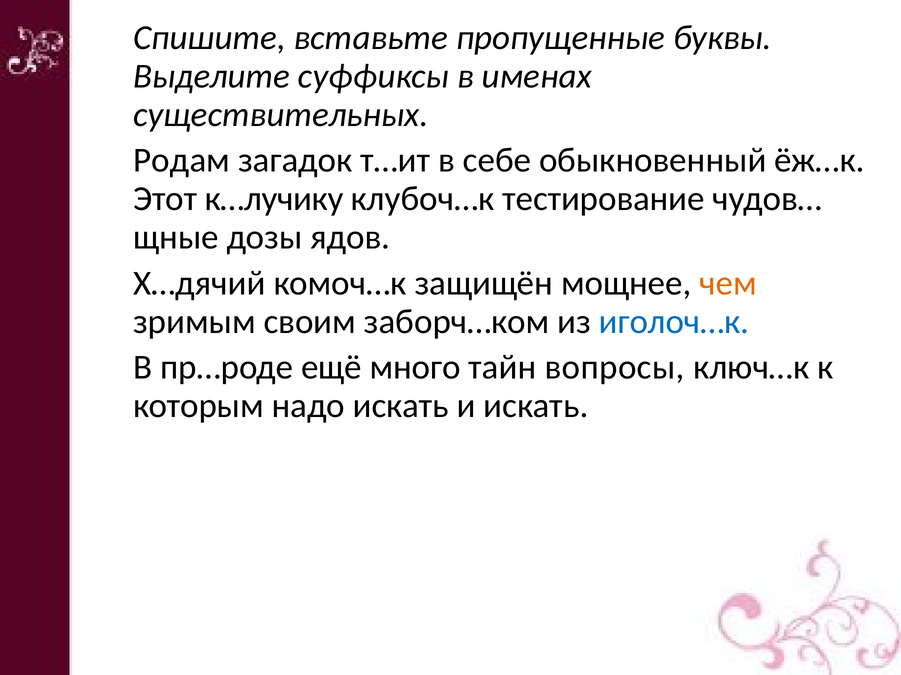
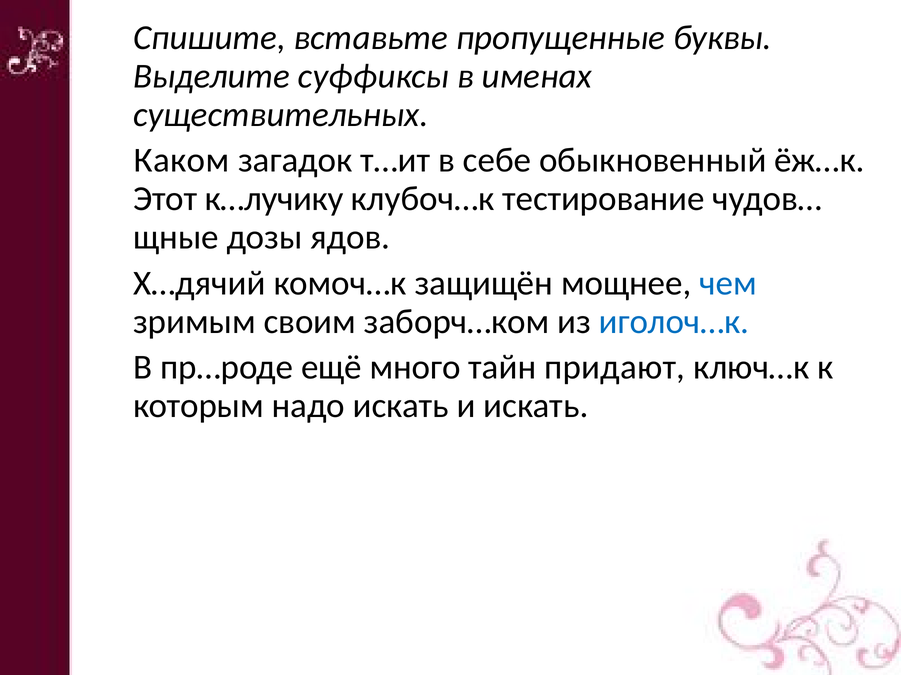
Родам: Родам -> Каком
чем colour: orange -> blue
вопросы: вопросы -> придают
